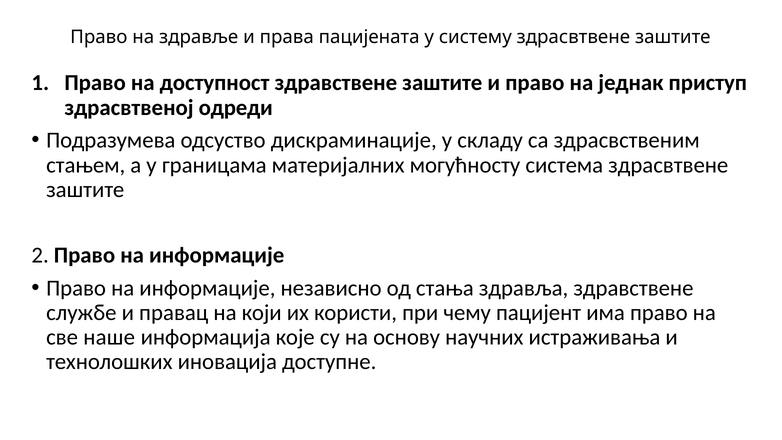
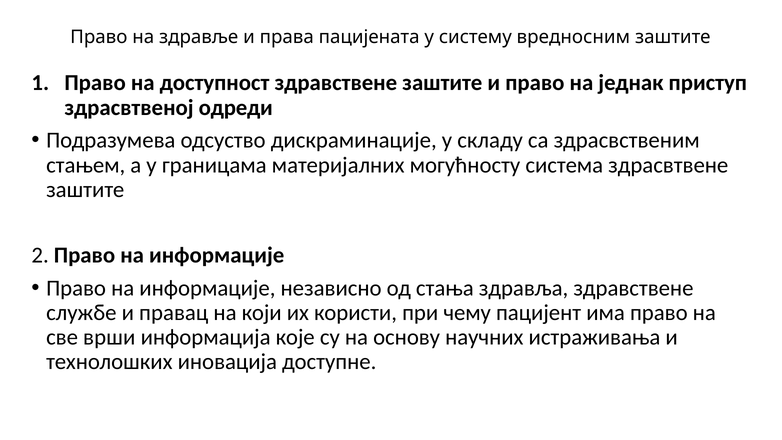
систему здрасвтвене: здрасвтвене -> вредносним
наше: наше -> врши
